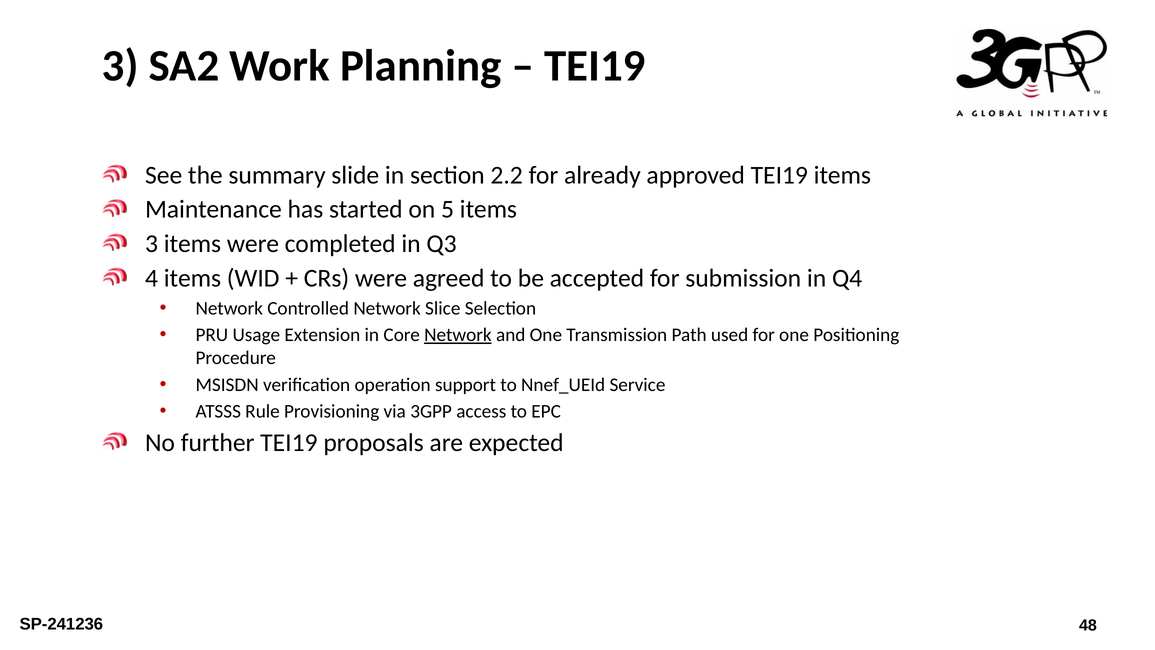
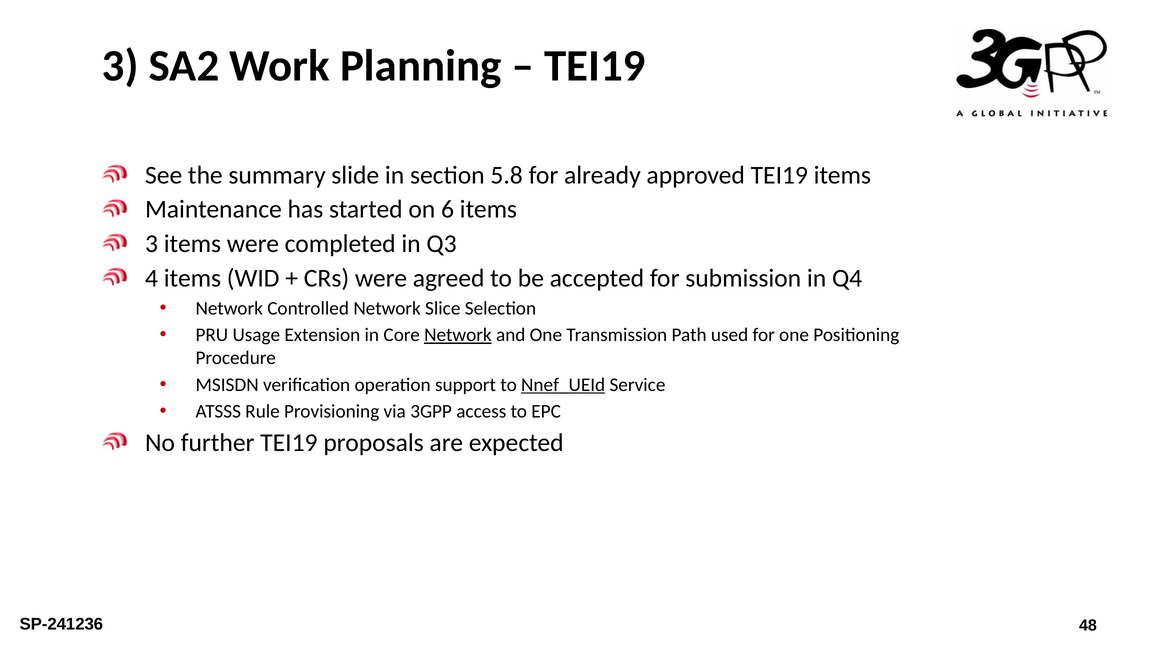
2.2: 2.2 -> 5.8
5: 5 -> 6
Nnef_UEId underline: none -> present
